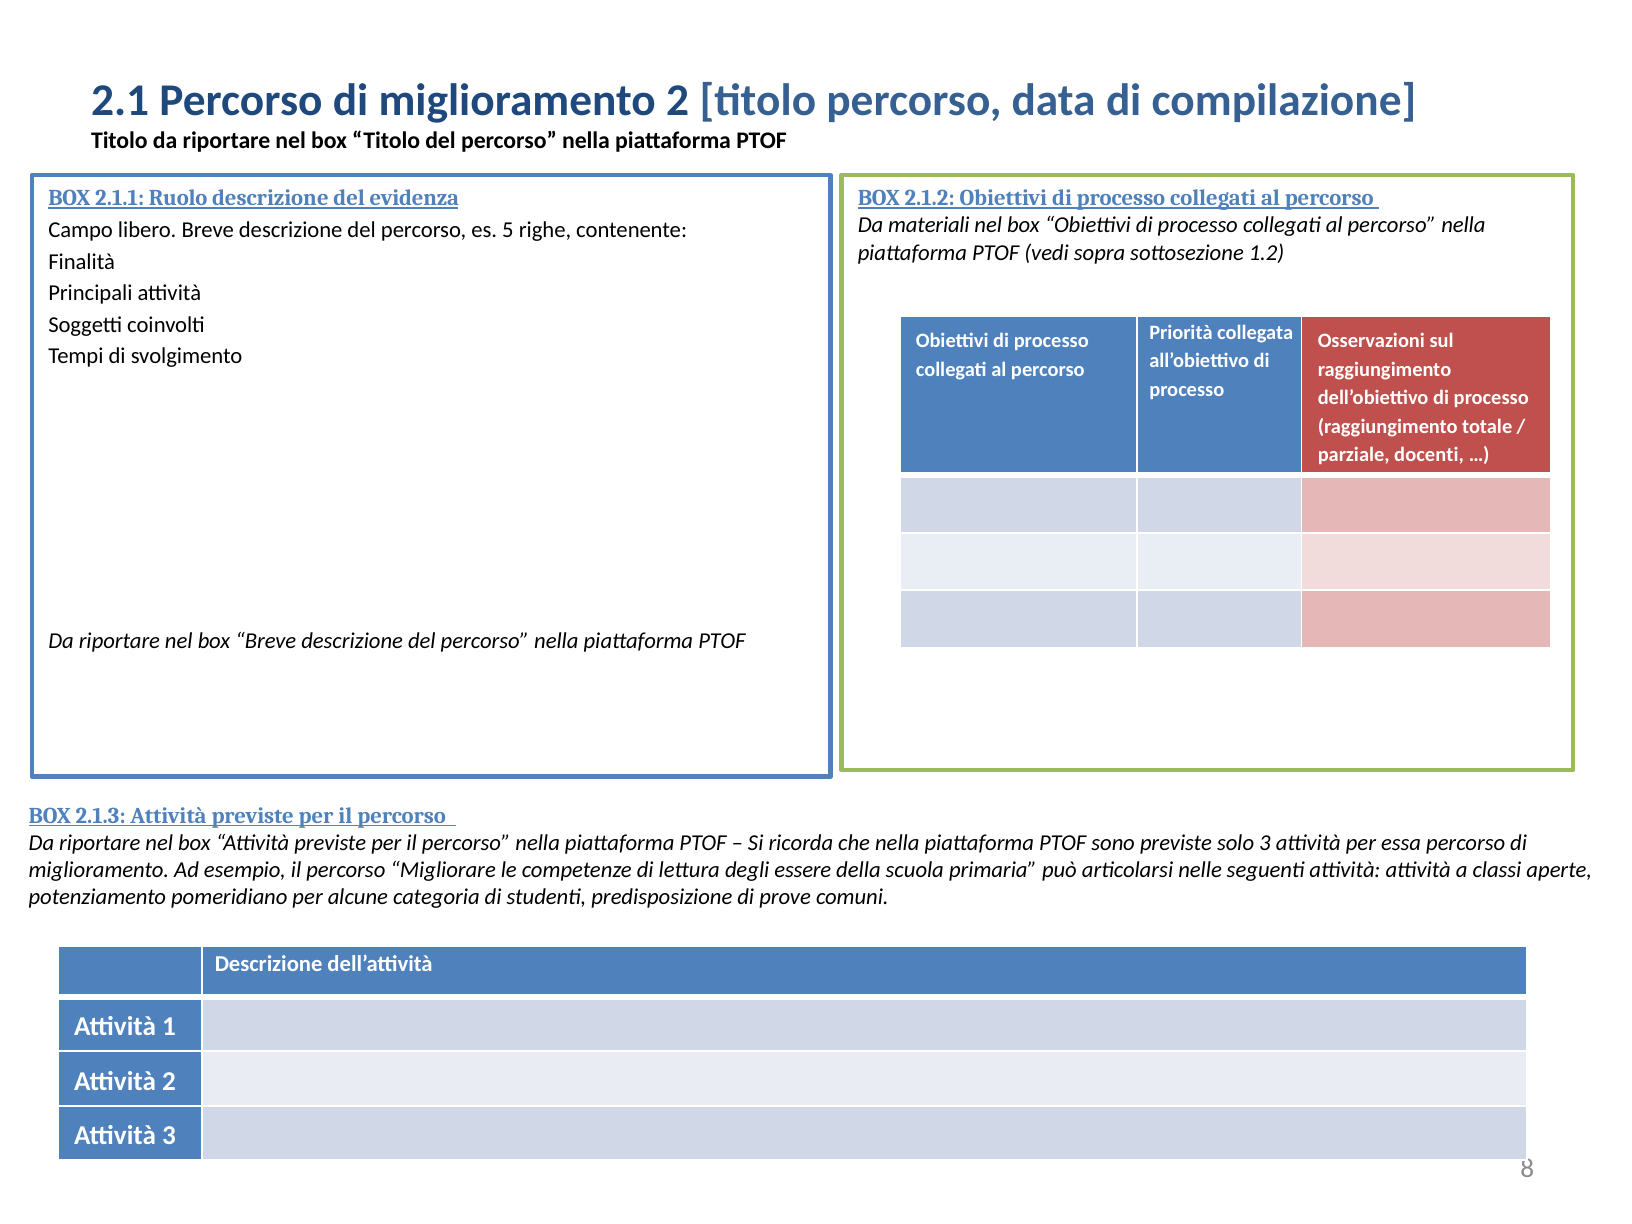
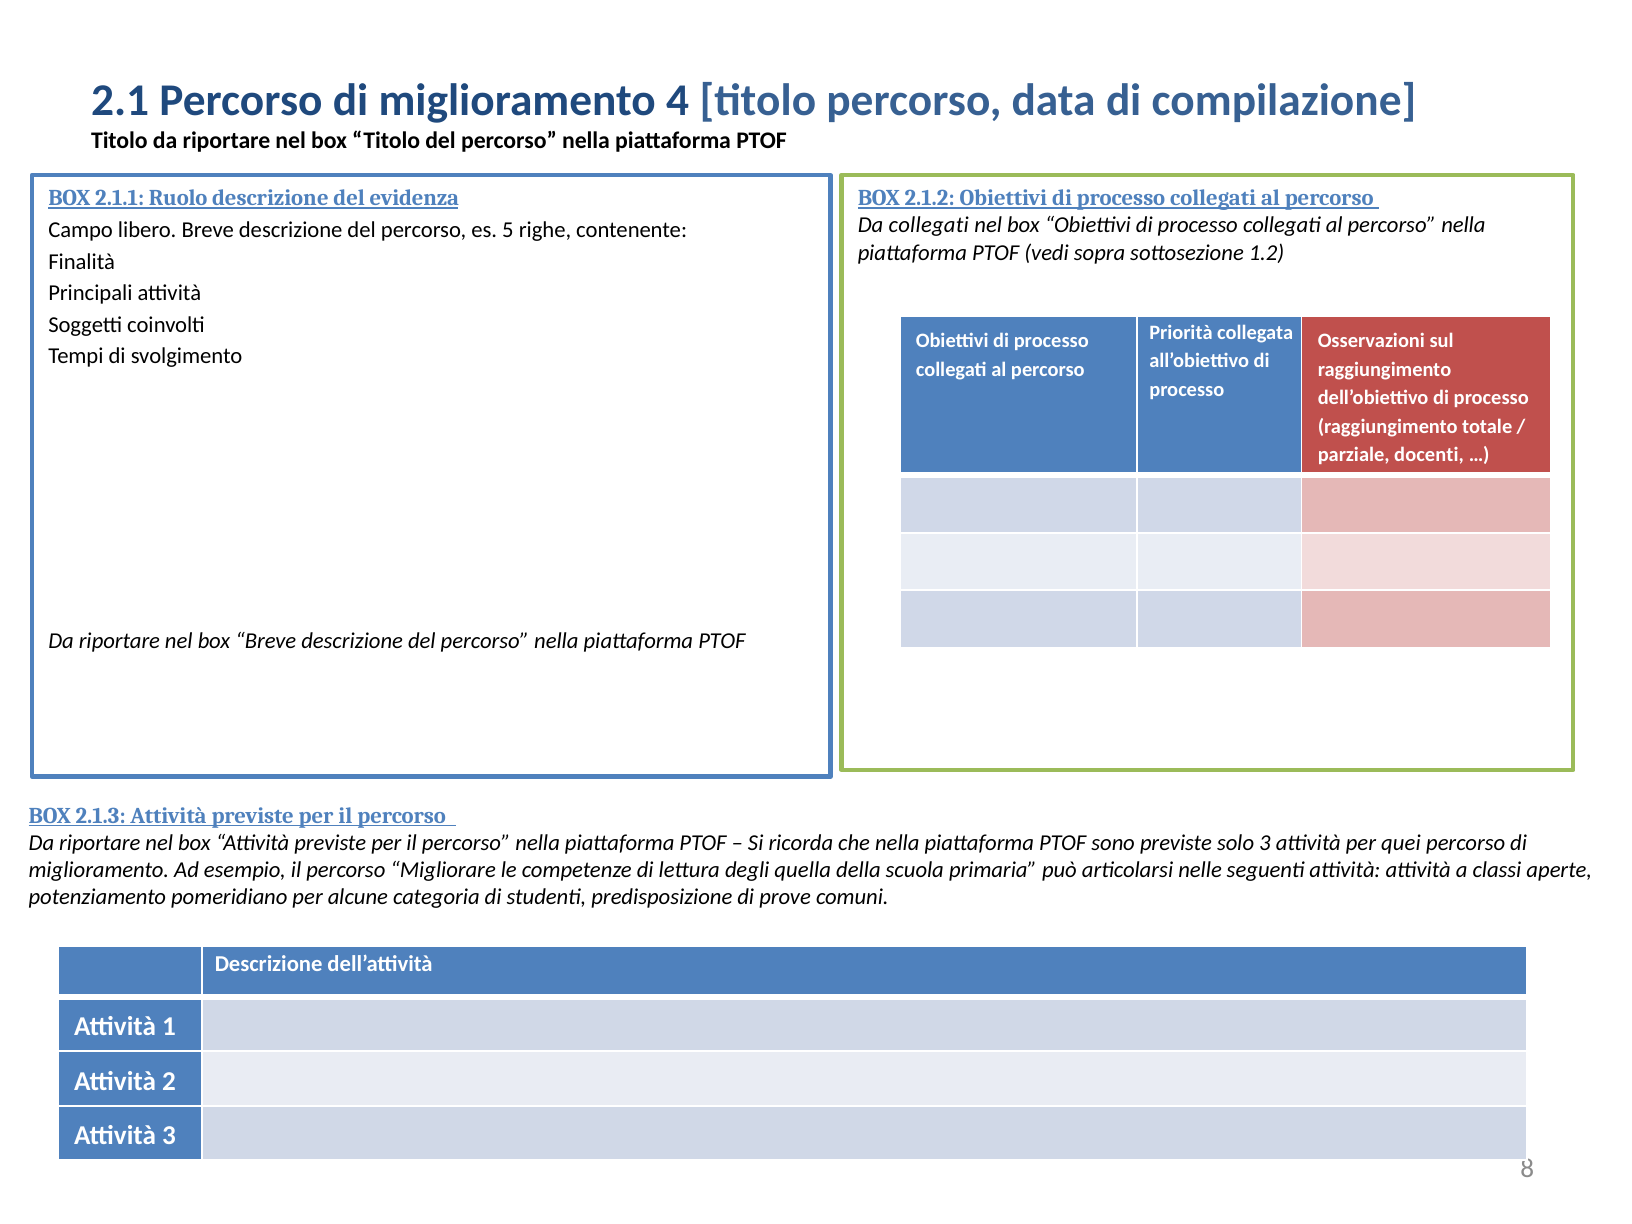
miglioramento 2: 2 -> 4
Da materiali: materiali -> collegati
essa: essa -> quei
essere: essere -> quella
